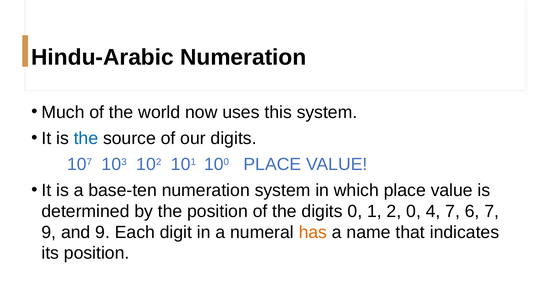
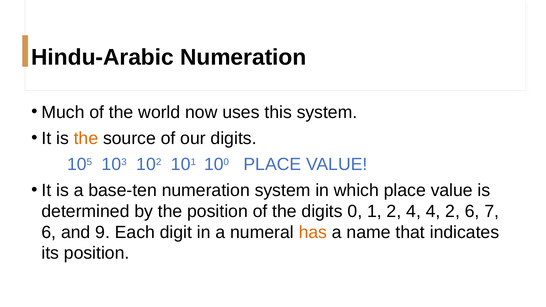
the at (86, 138) colour: blue -> orange
7 at (89, 162): 7 -> 5
2 0: 0 -> 4
4 7: 7 -> 2
9 at (49, 232): 9 -> 6
